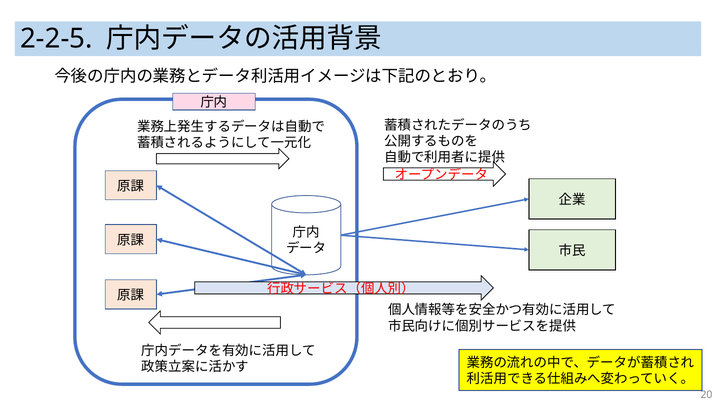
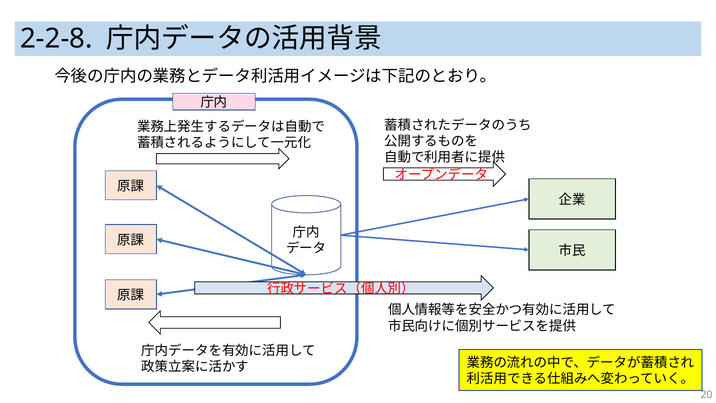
2-2-5: 2-2-5 -> 2-2-8
